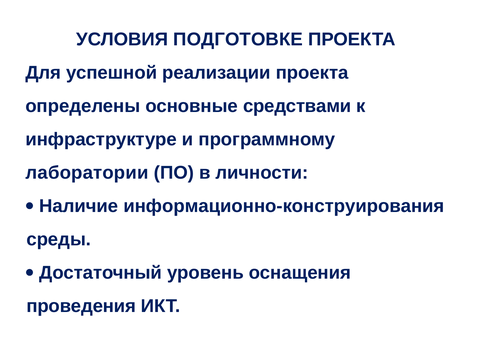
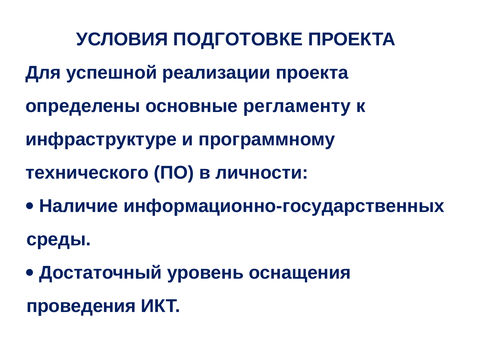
средствами: средствами -> регламенту
лаборатории: лаборатории -> технического
информационно-конструирования: информационно-конструирования -> информационно-государственных
